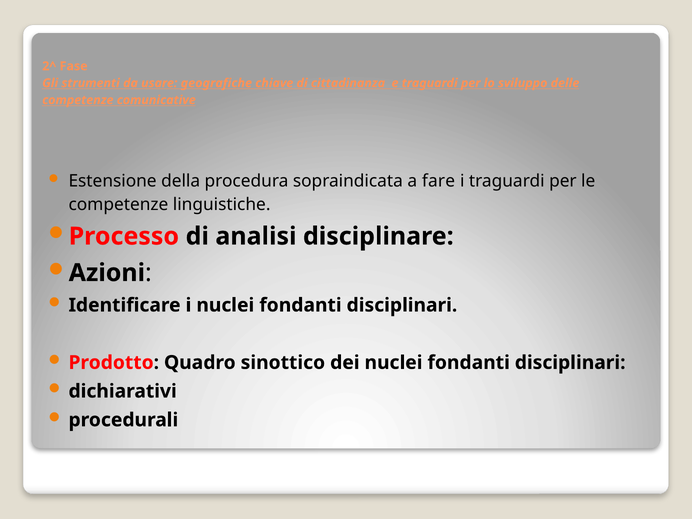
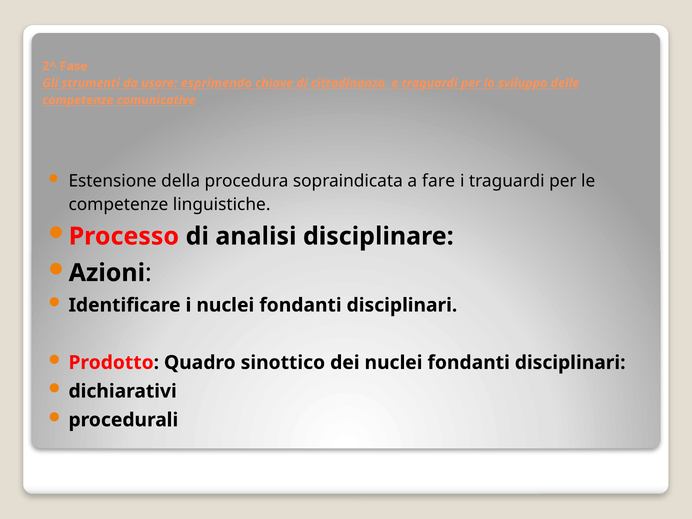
geografiche: geografiche -> esprimendo
